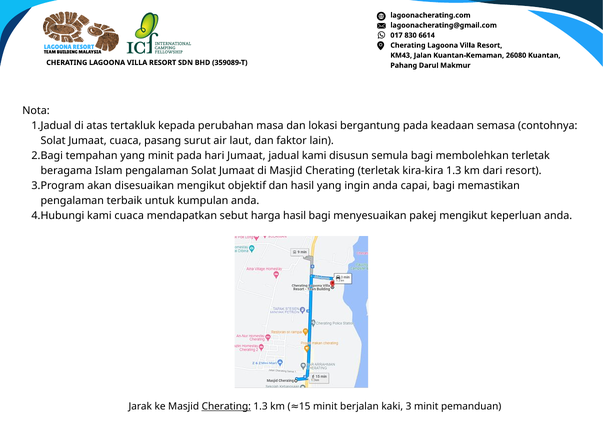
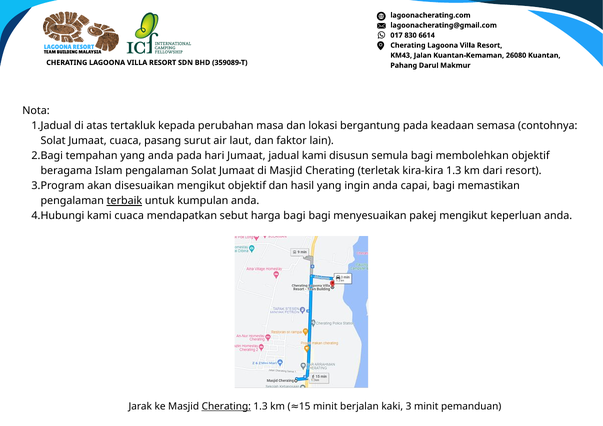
yang minit: minit -> anda
membolehkan terletak: terletak -> objektif
terbaik underline: none -> present
harga hasil: hasil -> bagi
